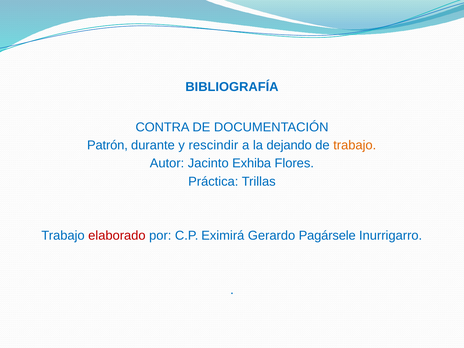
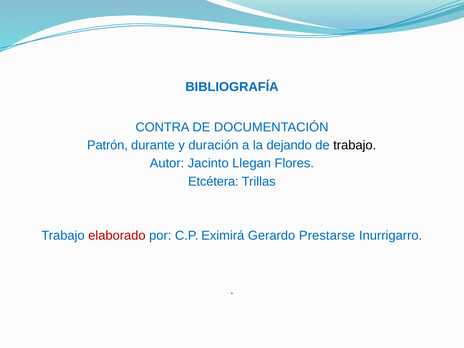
rescindir: rescindir -> duración
trabajo at (355, 145) colour: orange -> black
Exhiba: Exhiba -> Llegan
Práctica: Práctica -> Etcétera
Pagársele: Pagársele -> Prestarse
